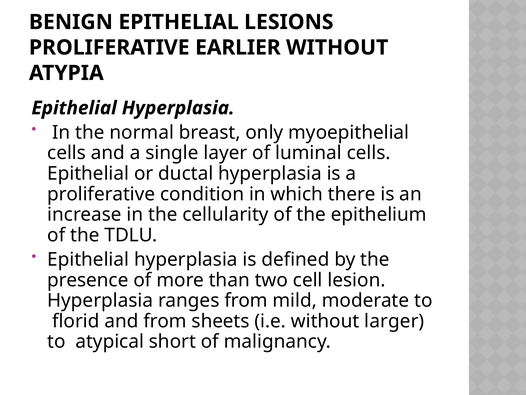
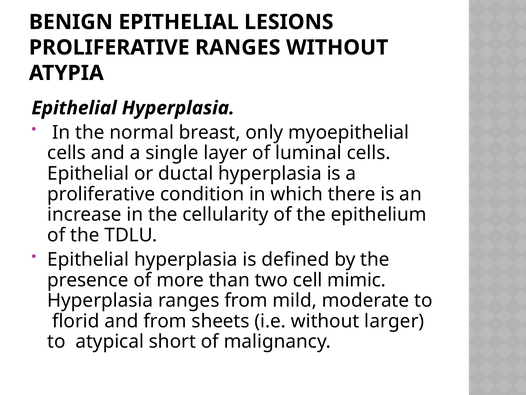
PROLIFERATIVE EARLIER: EARLIER -> RANGES
lesion: lesion -> mimic
